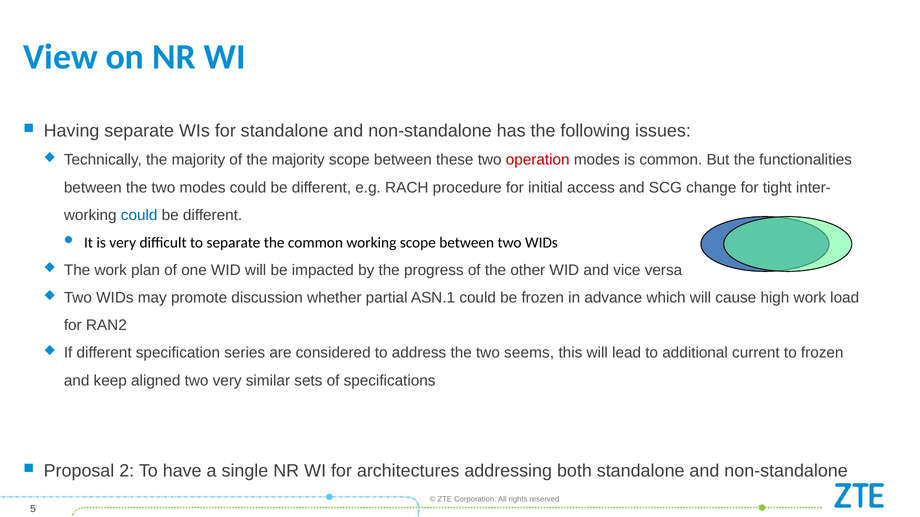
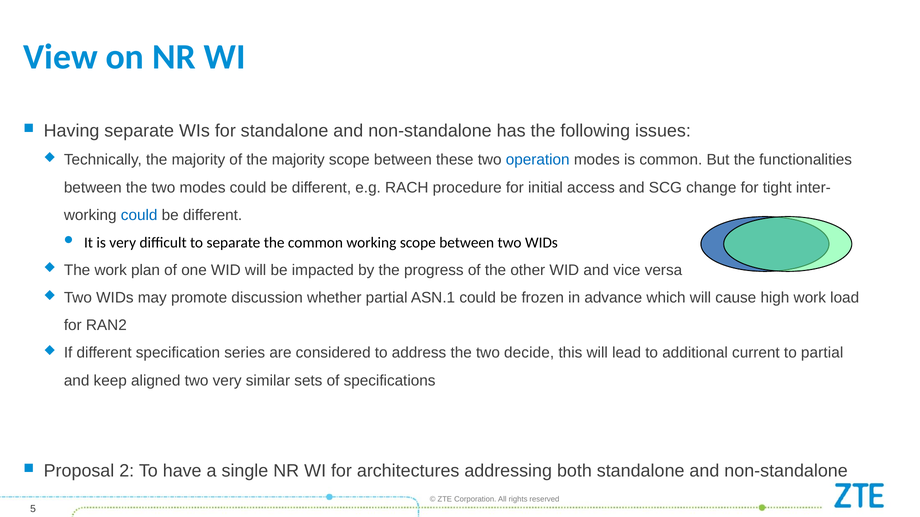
operation colour: red -> blue
seems: seems -> decide
to frozen: frozen -> partial
